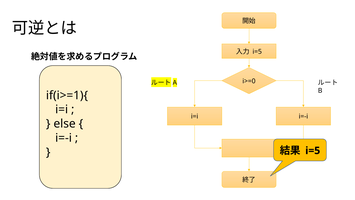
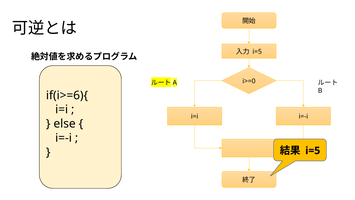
if(i>=1){: if(i>=1){ -> if(i>=6){
